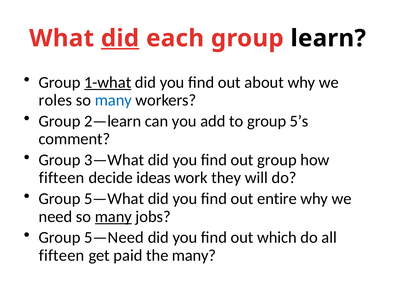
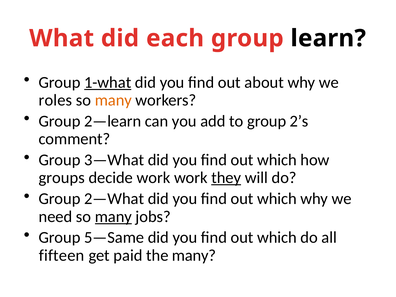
did at (120, 38) underline: present -> none
many at (113, 100) colour: blue -> orange
5’s: 5’s -> 2’s
group at (277, 160): group -> which
fifteen at (62, 178): fifteen -> groups
decide ideas: ideas -> work
they underline: none -> present
5—What: 5—What -> 2—What
entire at (277, 199): entire -> which
5—Need: 5—Need -> 5—Same
